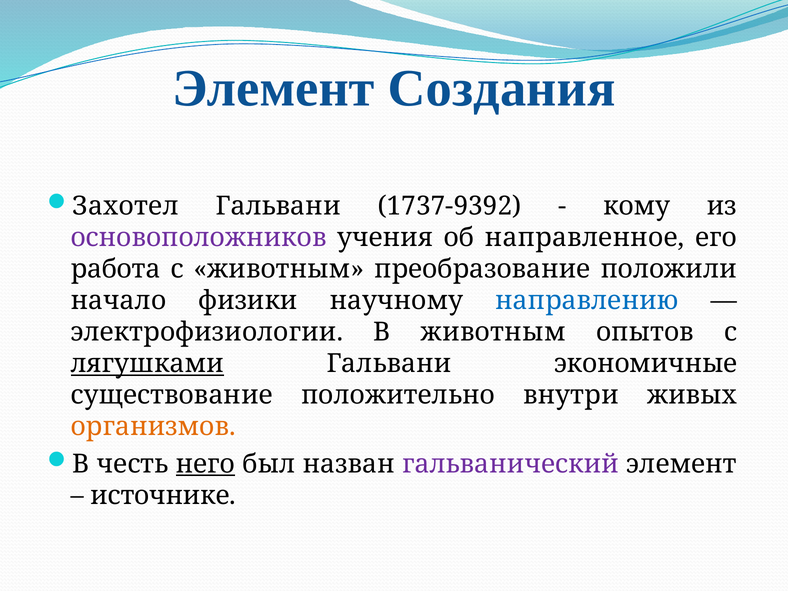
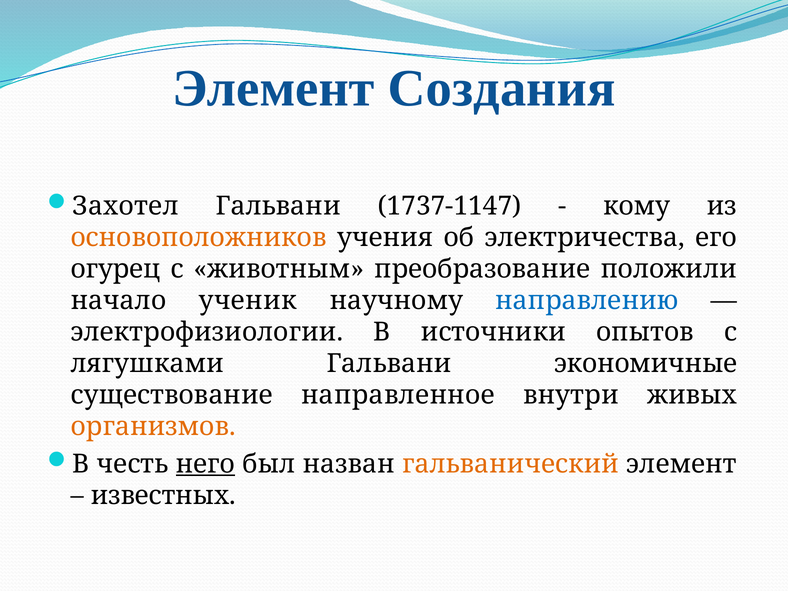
1737-9392: 1737-9392 -> 1737-1147
основоположников colour: purple -> orange
направленное: направленное -> электричества
работа: работа -> огурец
физики: физики -> ученик
В животным: животным -> источники
лягушками underline: present -> none
положительно: положительно -> направленное
гальванический colour: purple -> orange
источнике: источнике -> известных
